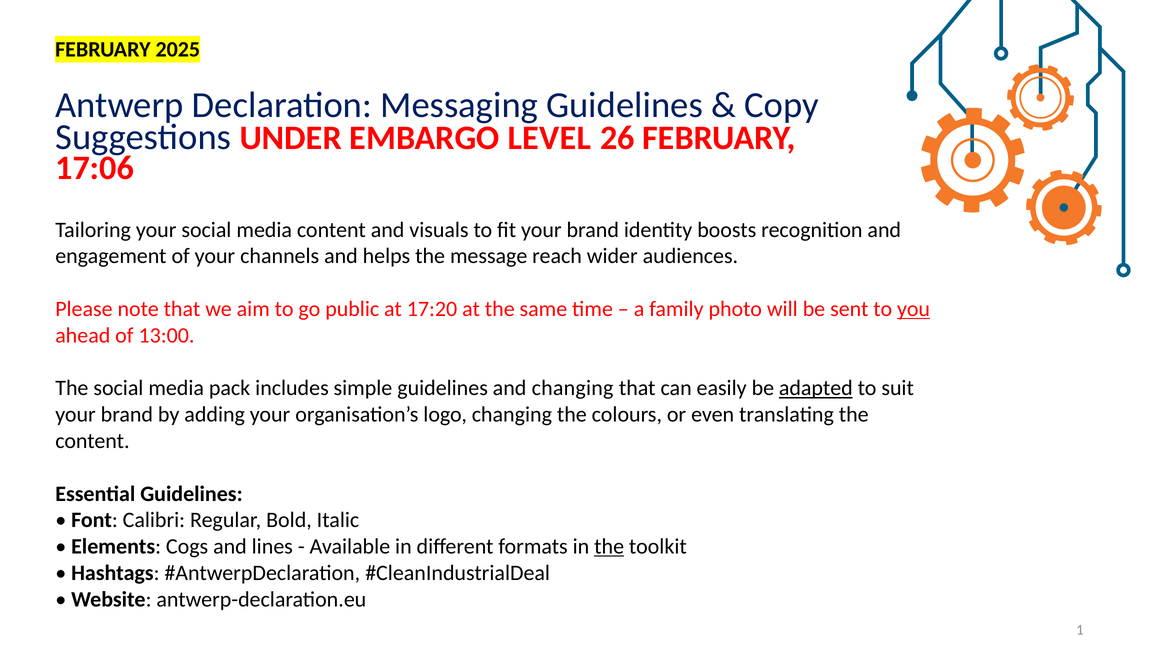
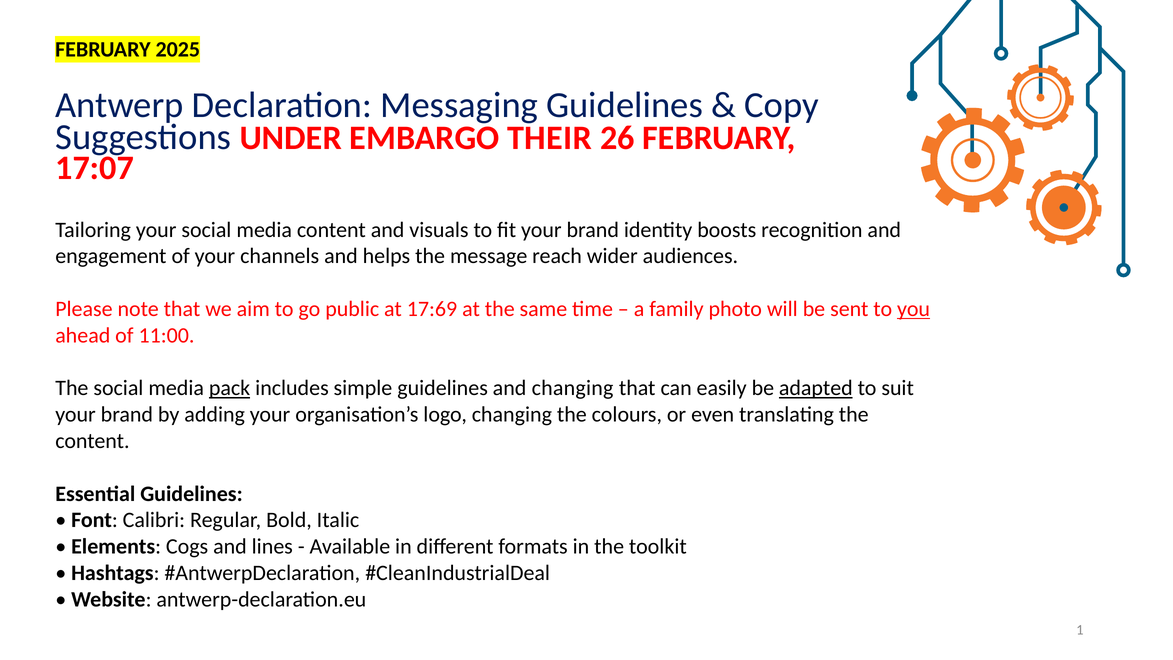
LEVEL: LEVEL -> THEIR
17:06: 17:06 -> 17:07
17:20: 17:20 -> 17:69
13:00: 13:00 -> 11:00
pack underline: none -> present
the at (609, 546) underline: present -> none
